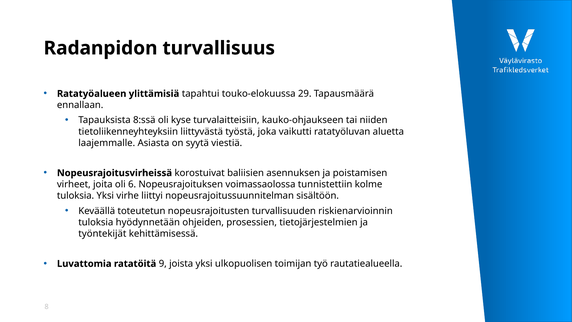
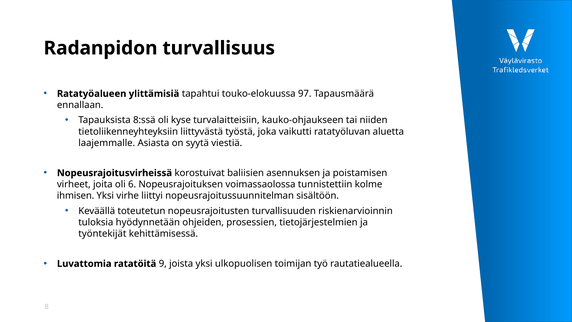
29: 29 -> 97
tuloksia at (76, 196): tuloksia -> ihmisen
